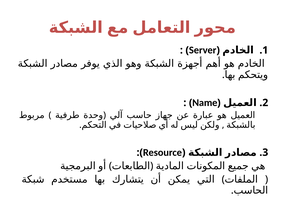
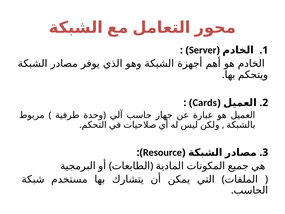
Name: Name -> Cards
